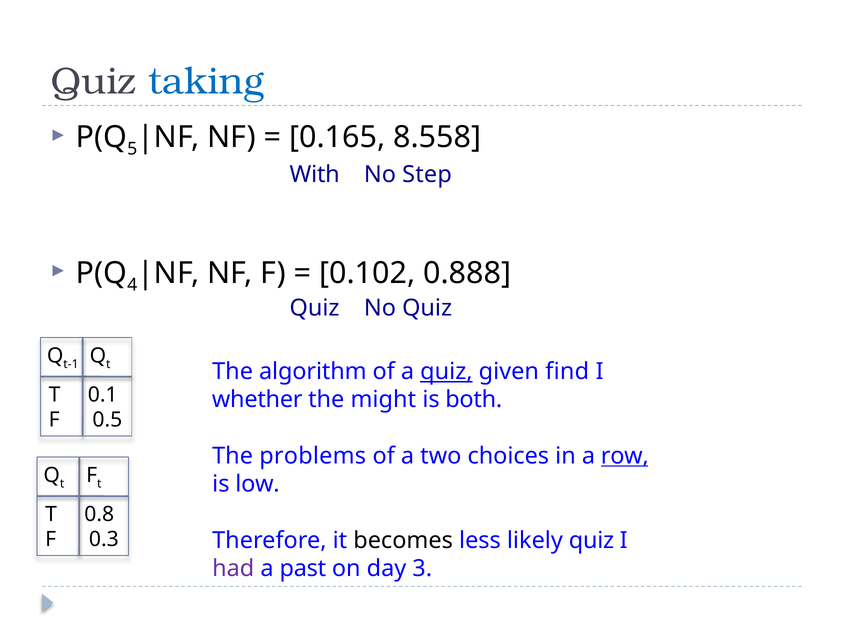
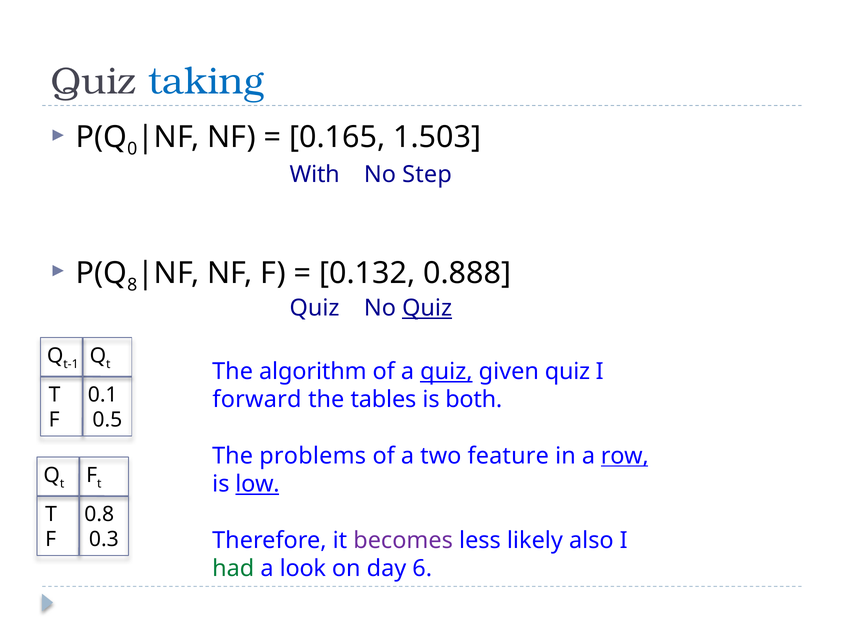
5: 5 -> 0
8.558: 8.558 -> 1.503
4: 4 -> 8
0.102: 0.102 -> 0.132
Quiz at (427, 308) underline: none -> present
given find: find -> quiz
whether: whether -> forward
might: might -> tables
choices: choices -> feature
low underline: none -> present
becomes colour: black -> purple
likely quiz: quiz -> also
had colour: purple -> green
past: past -> look
3: 3 -> 6
